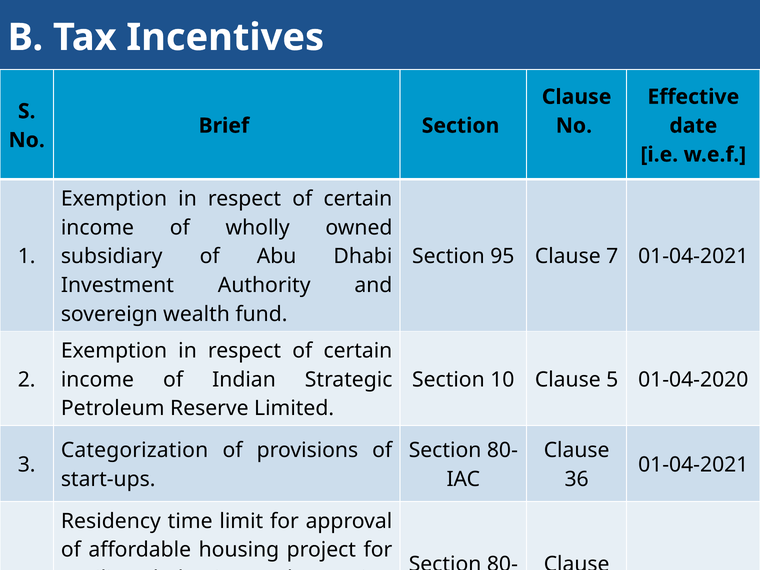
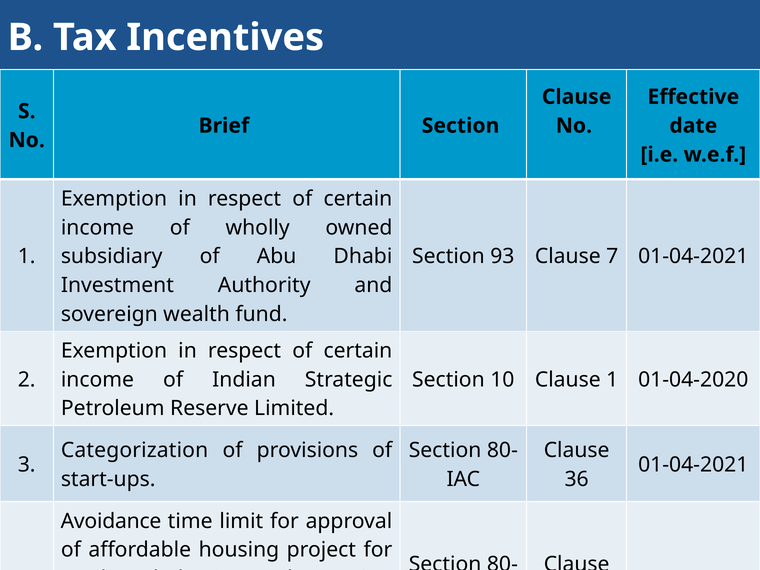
95: 95 -> 93
Clause 5: 5 -> 1
Residency: Residency -> Avoidance
